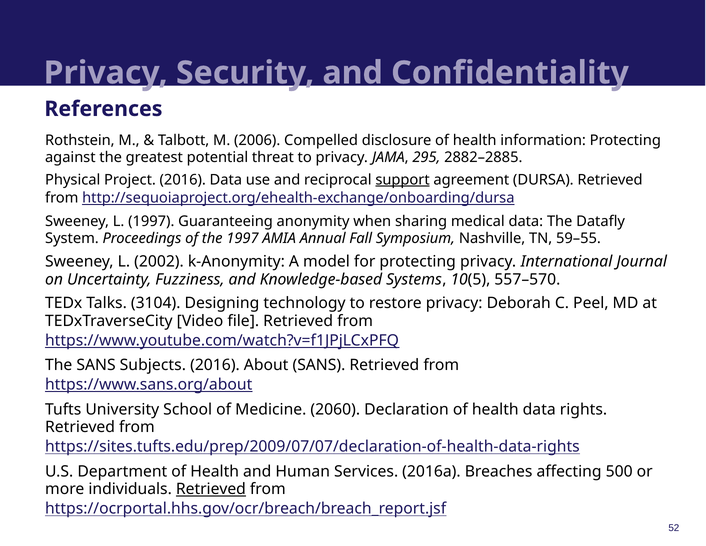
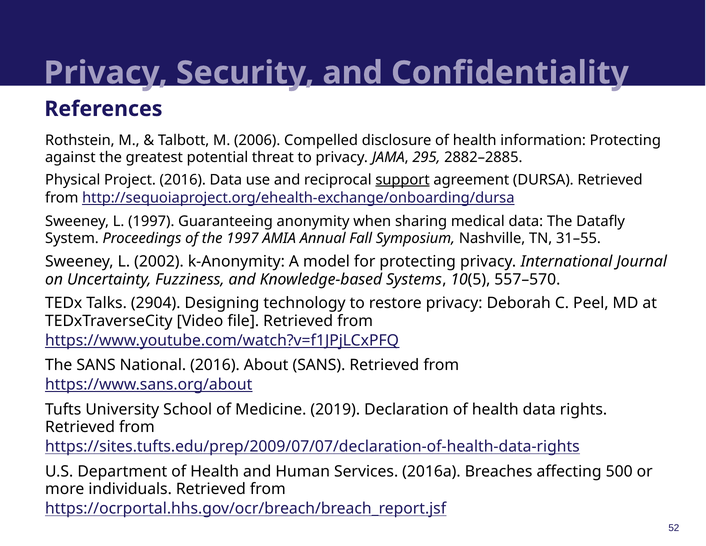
59–55: 59–55 -> 31–55
3104: 3104 -> 2904
Subjects: Subjects -> National
2060: 2060 -> 2019
Retrieved at (211, 489) underline: present -> none
